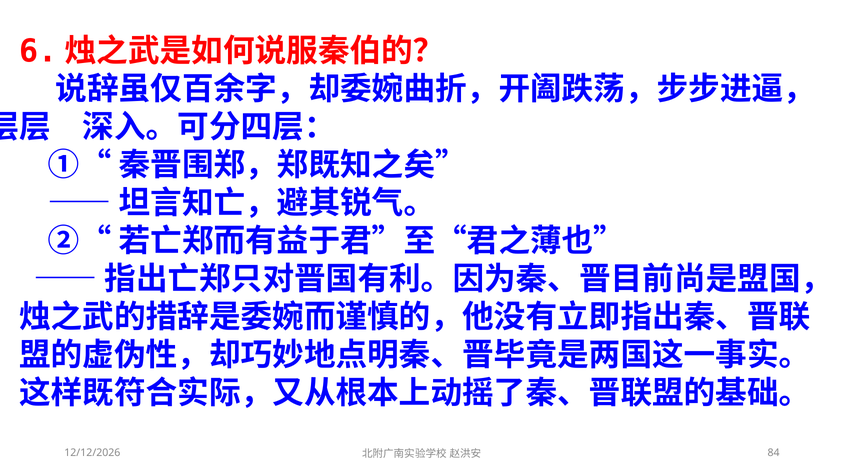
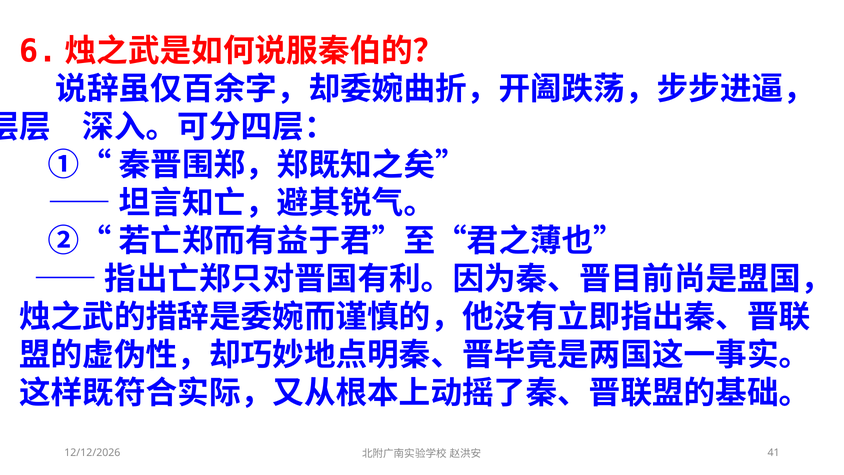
84: 84 -> 41
